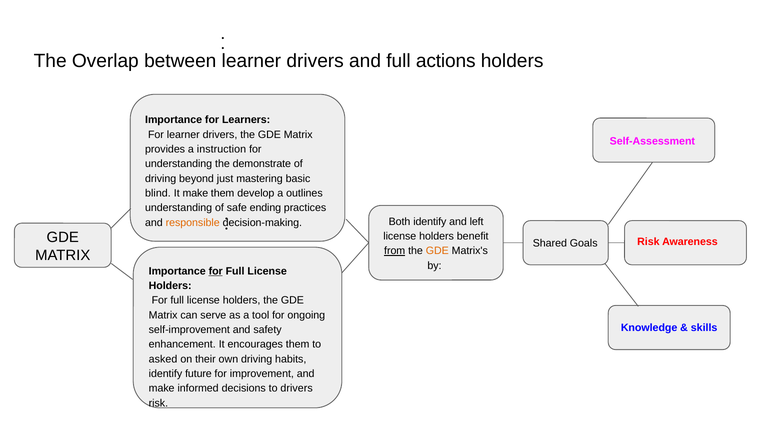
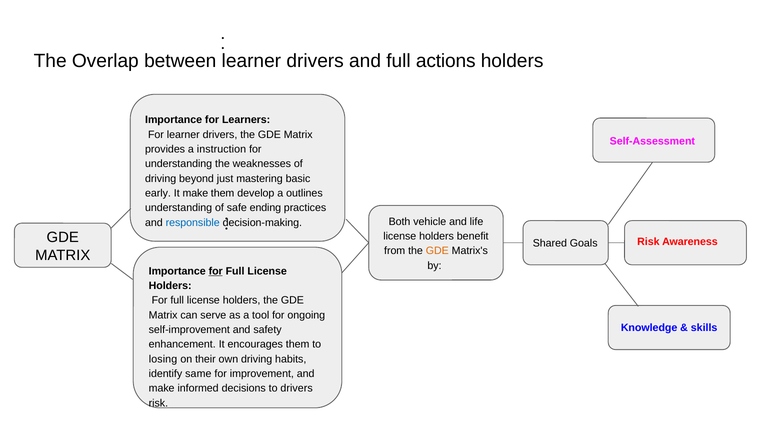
demonstrate: demonstrate -> weaknesses
blind: blind -> early
Both identify: identify -> vehicle
left: left -> life
responsible colour: orange -> blue
from underline: present -> none
asked: asked -> losing
future: future -> same
